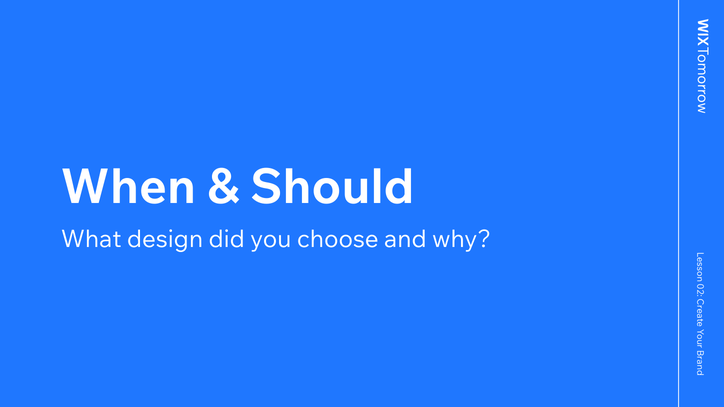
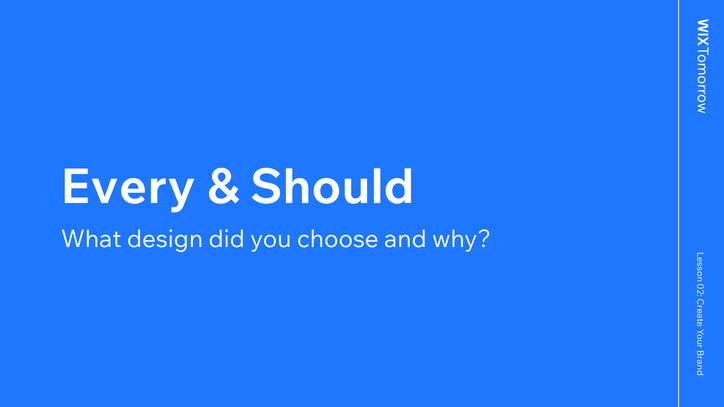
When: When -> Every
